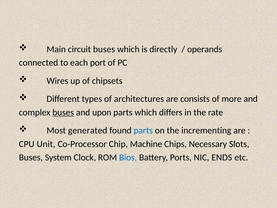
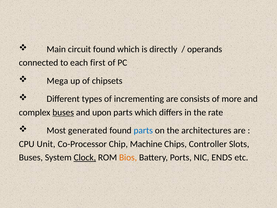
circuit buses: buses -> found
port: port -> first
Wires: Wires -> Mega
architectures: architectures -> incrementing
incrementing: incrementing -> architectures
Necessary: Necessary -> Controller
Clock underline: none -> present
Bios colour: blue -> orange
